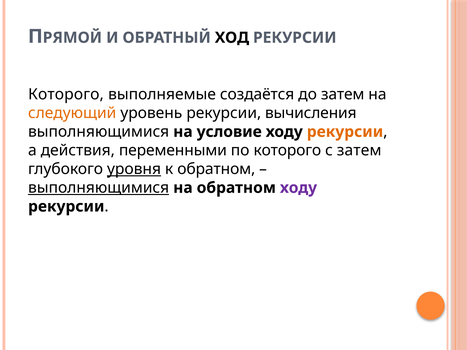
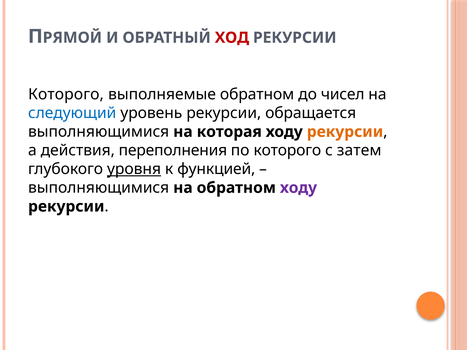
ХОД colour: black -> red
выполняемые создаётся: создаётся -> обратном
до затем: затем -> чисел
следующий colour: orange -> blue
вычисления: вычисления -> обращается
условие: условие -> которая
переменными: переменными -> переполнения
к обратном: обратном -> функцией
выполняющимися at (99, 188) underline: present -> none
